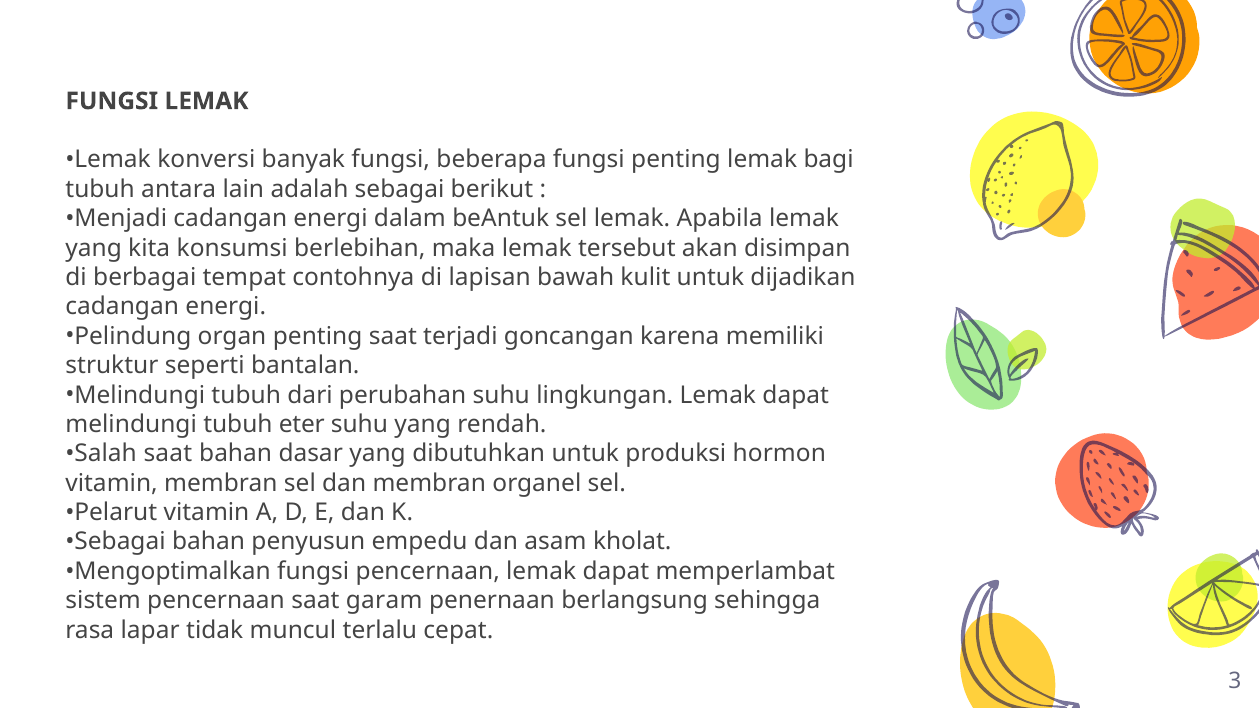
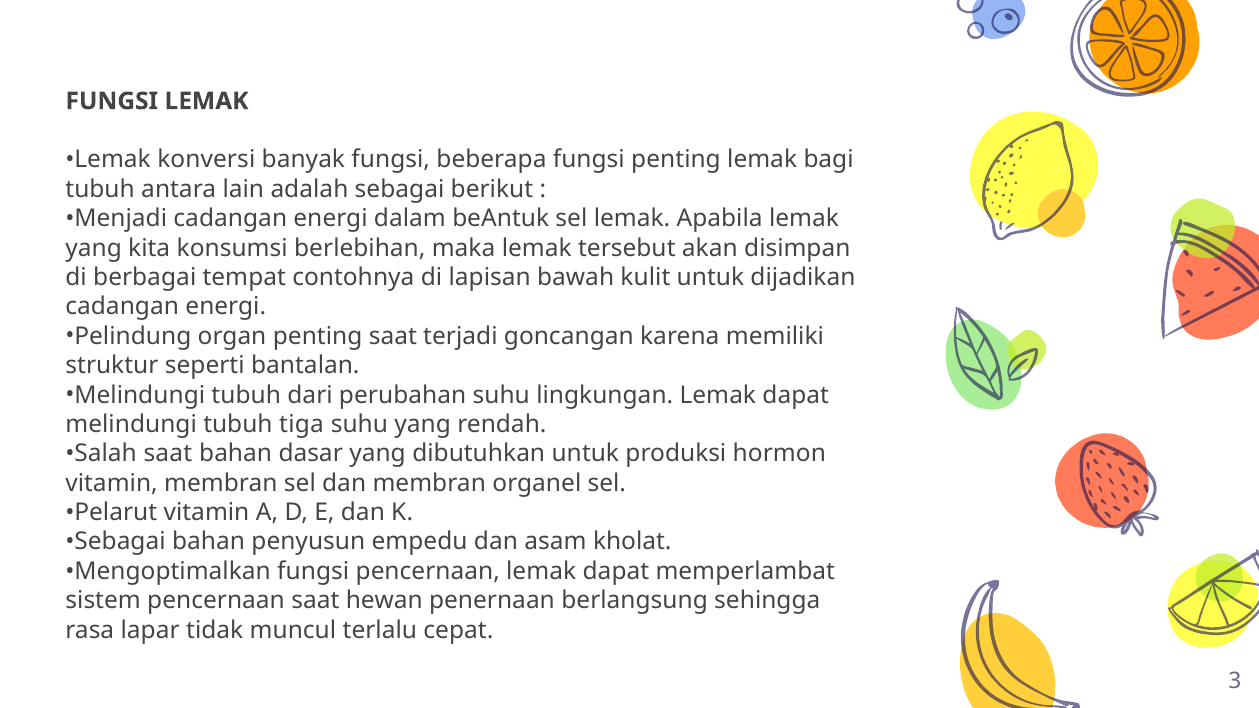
eter: eter -> tiga
garam: garam -> hewan
